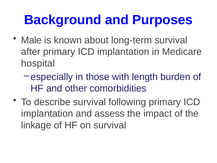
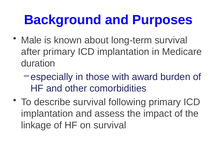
hospital: hospital -> duration
length: length -> award
